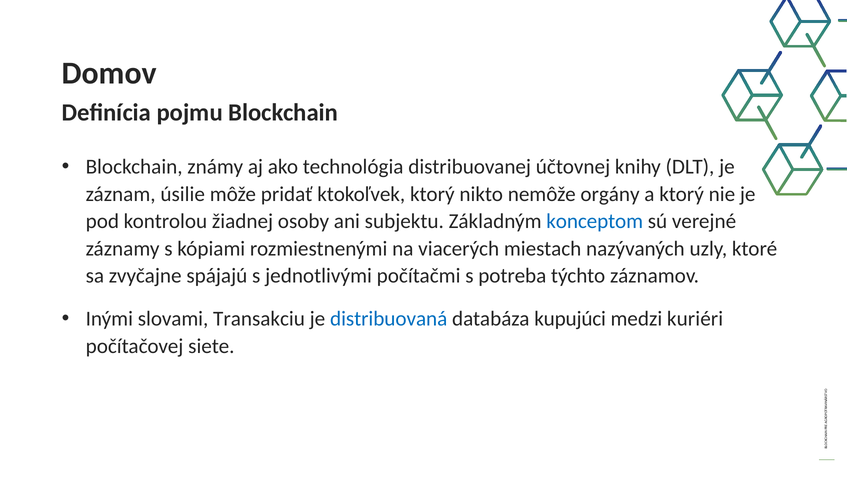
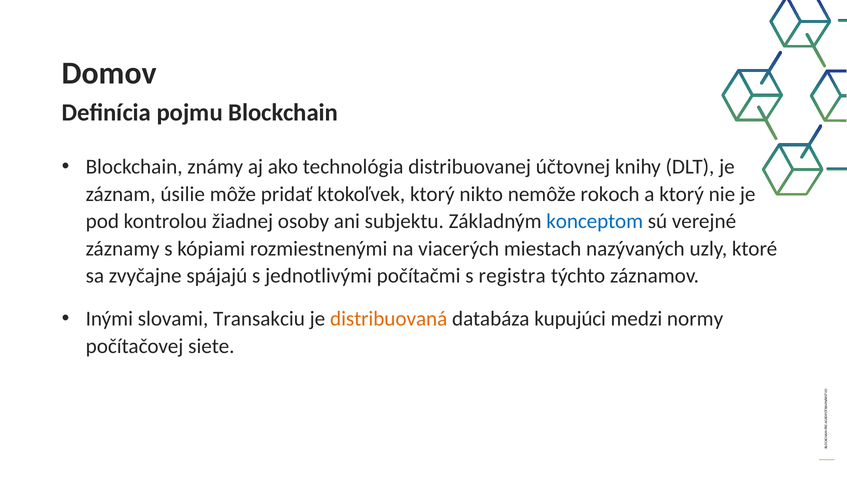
orgány: orgány -> rokoch
potreba: potreba -> registra
distribuovaná colour: blue -> orange
kuriéri: kuriéri -> normy
